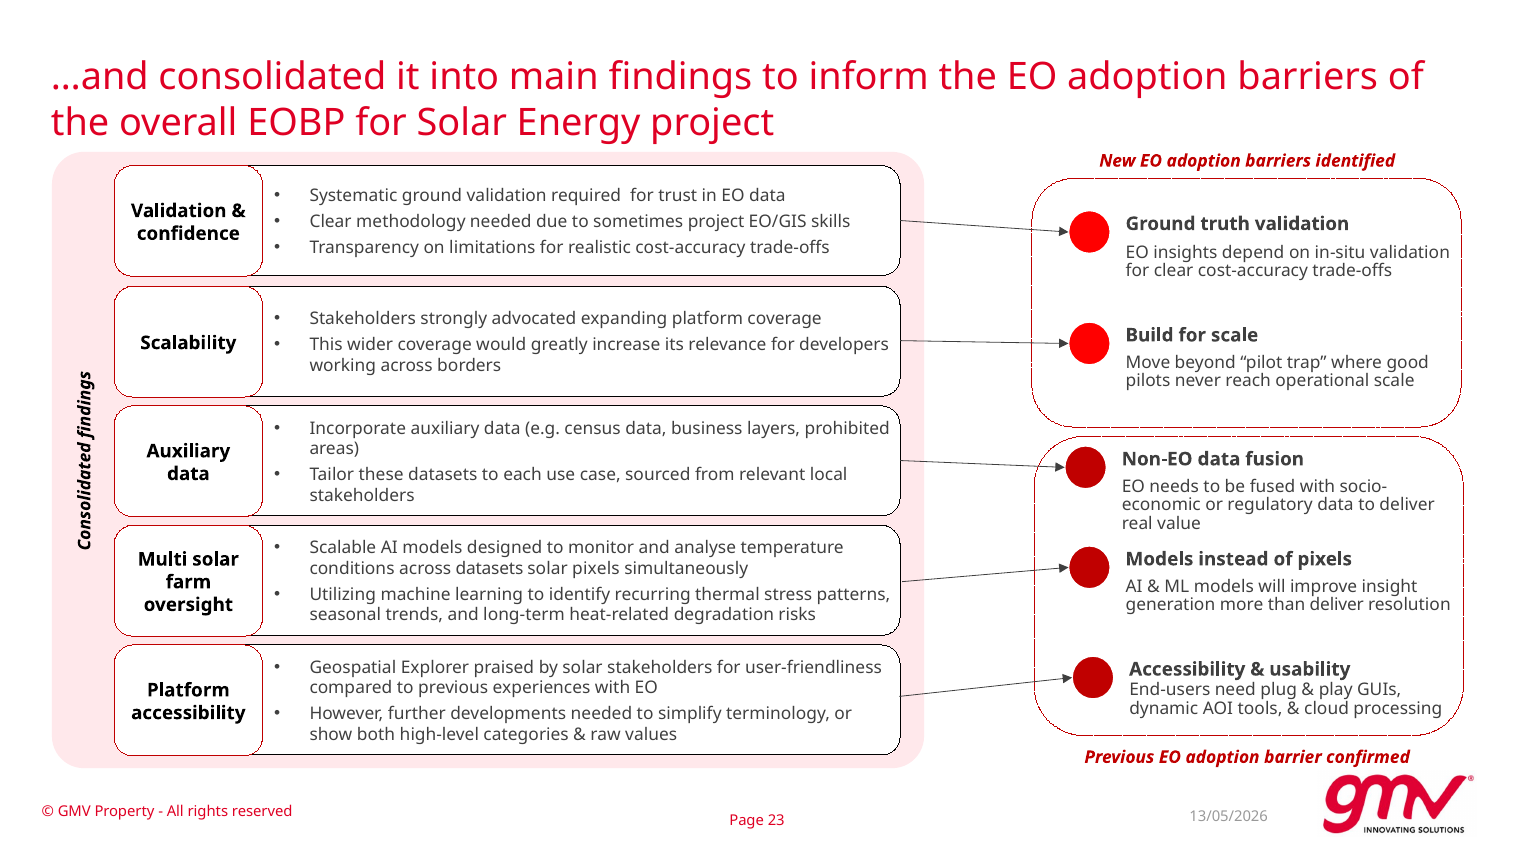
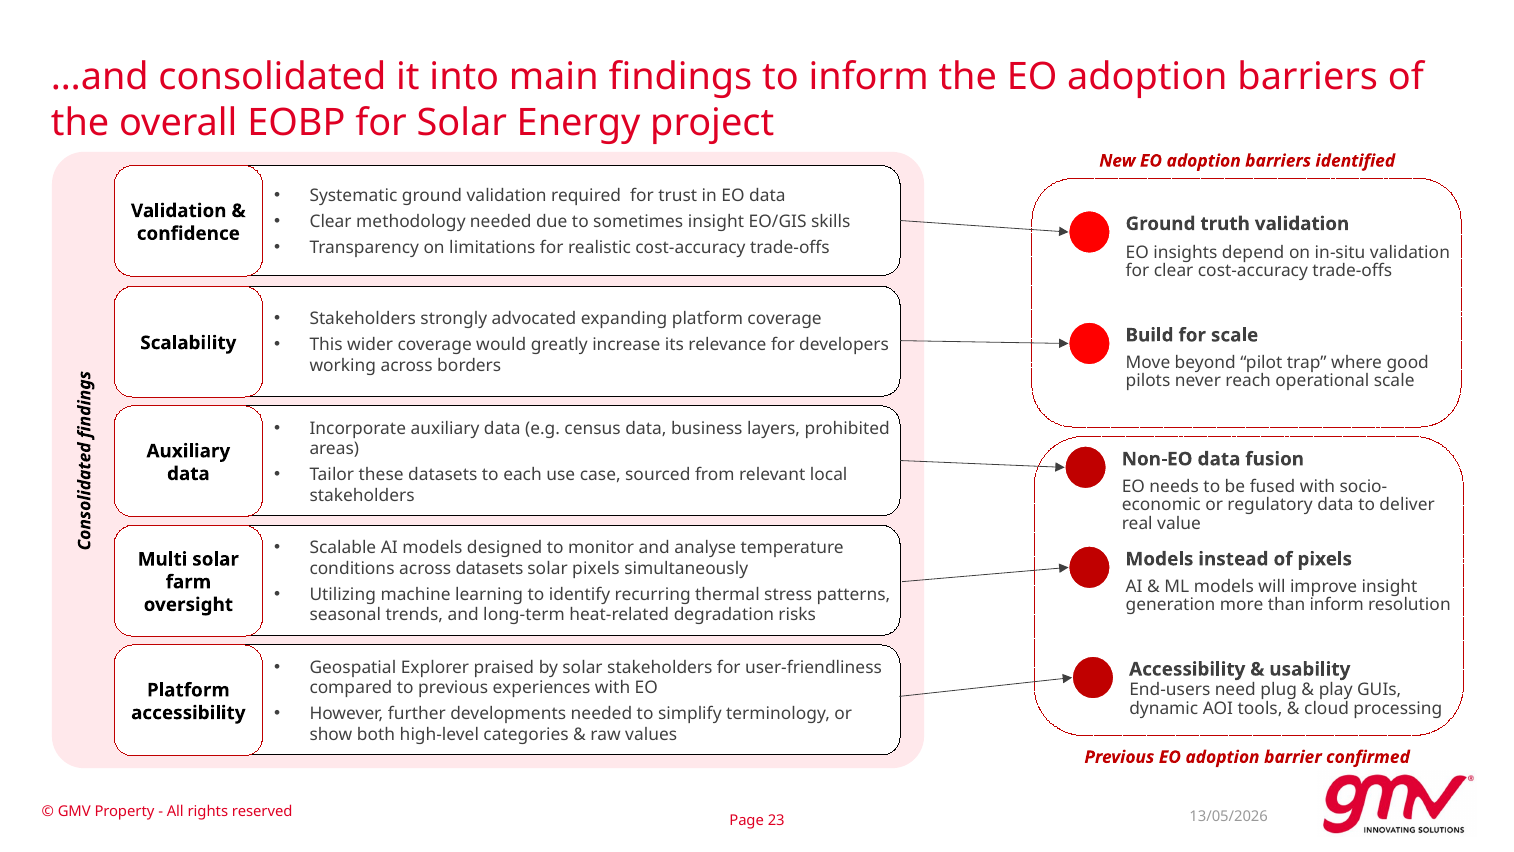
sometimes project: project -> insight
than deliver: deliver -> inform
